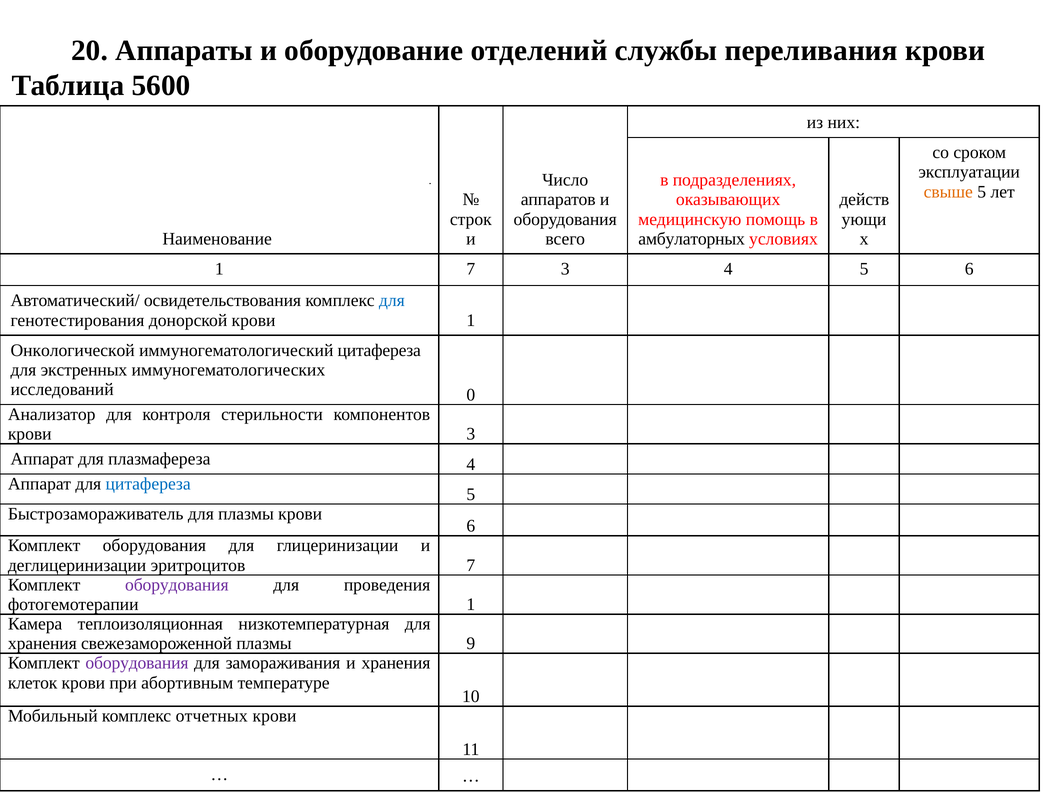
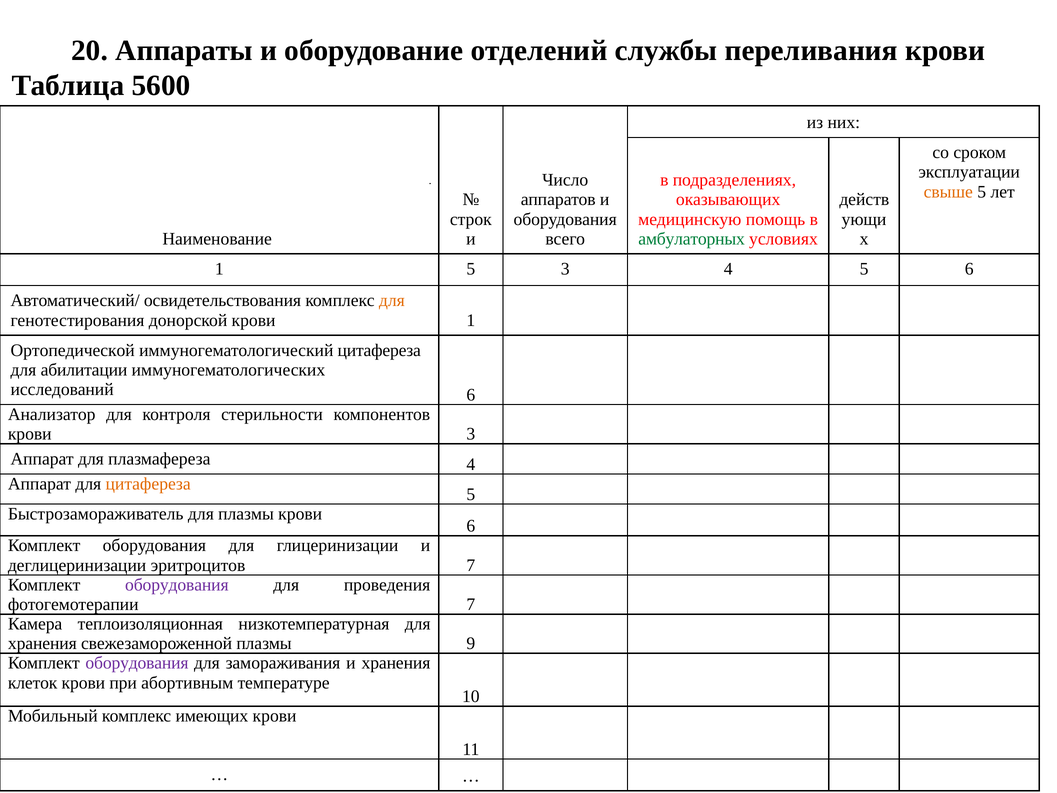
амбулаторных colour: black -> green
1 7: 7 -> 5
для at (392, 301) colour: blue -> orange
Онкологической: Онкологической -> Ортопедической
экстренных: экстренных -> абилитации
исследований 0: 0 -> 6
цитафереза at (148, 484) colour: blue -> orange
фотогемотерапии 1: 1 -> 7
отчетных: отчетных -> имеющих
